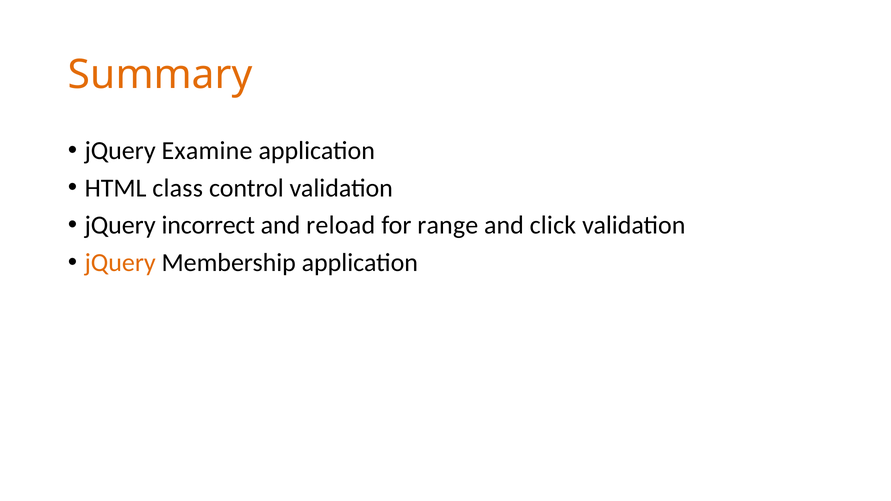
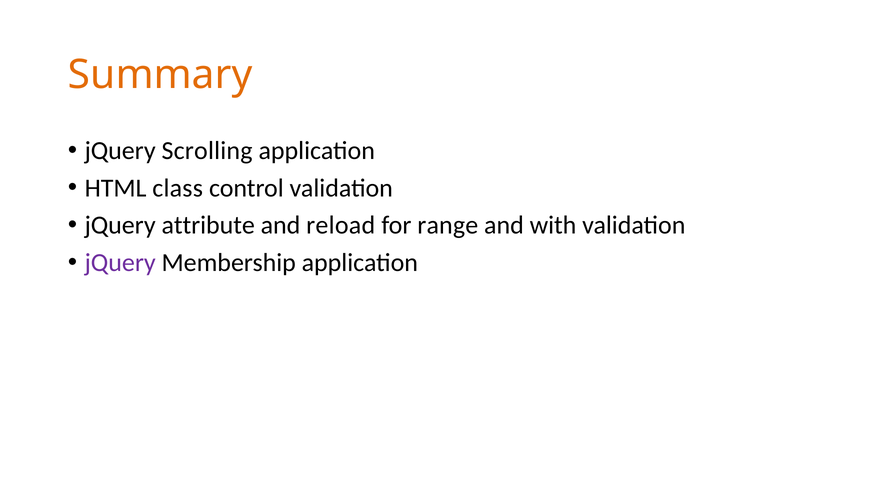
Examine: Examine -> Scrolling
incorrect: incorrect -> attribute
click: click -> with
jQuery at (120, 263) colour: orange -> purple
